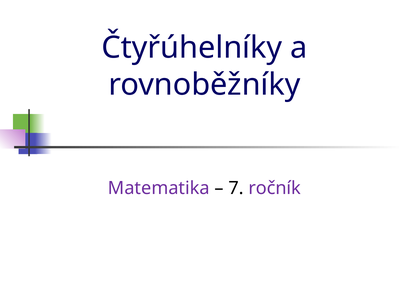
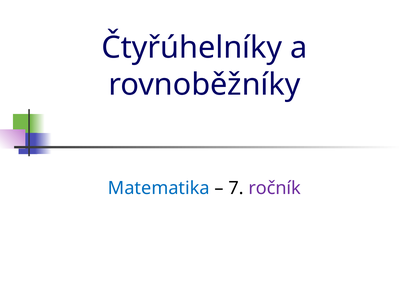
Matematika colour: purple -> blue
